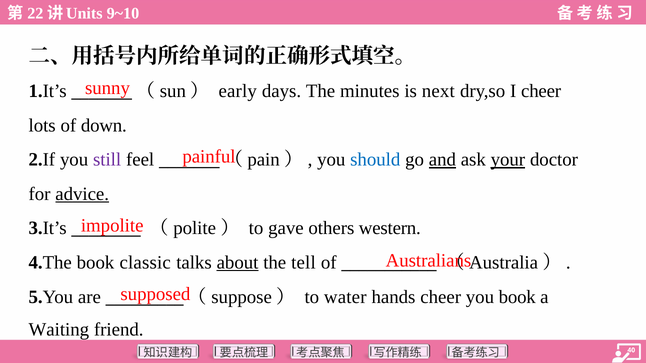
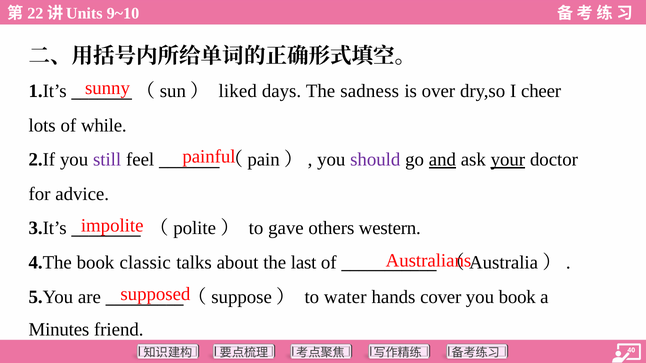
early: early -> liked
minutes: minutes -> sadness
next: next -> over
down: down -> while
should colour: blue -> purple
advice underline: present -> none
about underline: present -> none
tell: tell -> last
hands cheer: cheer -> cover
Waiting: Waiting -> Minutes
